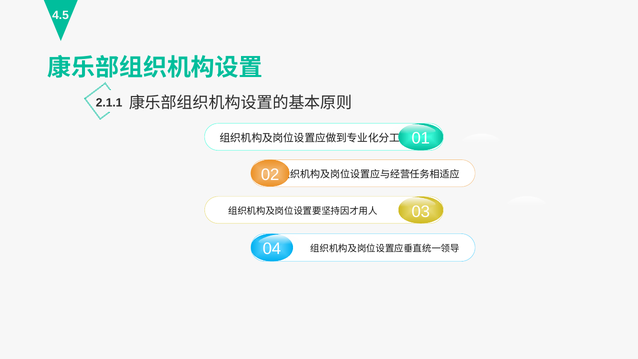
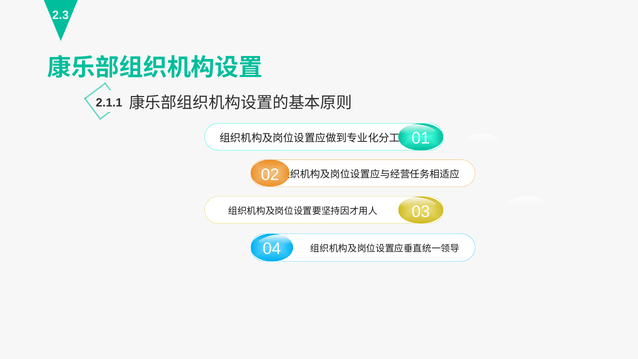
4.5: 4.5 -> 2.3
